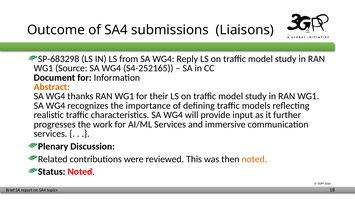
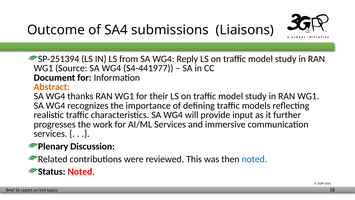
SP-683298: SP-683298 -> SP-251394
S4-252165: S4-252165 -> S4-441977
noted at (254, 159) colour: orange -> blue
